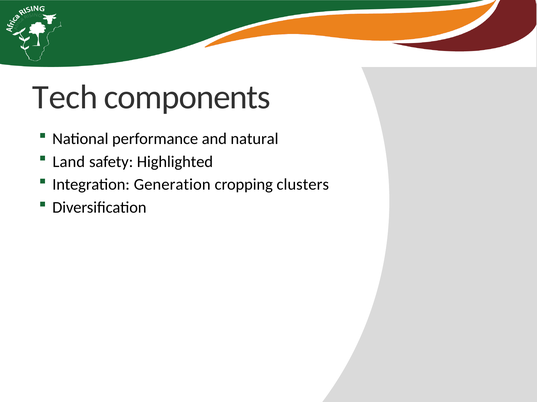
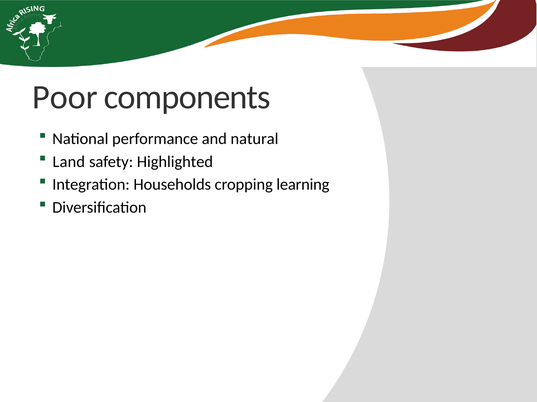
Tech: Tech -> Poor
Generation: Generation -> Households
clusters: clusters -> learning
